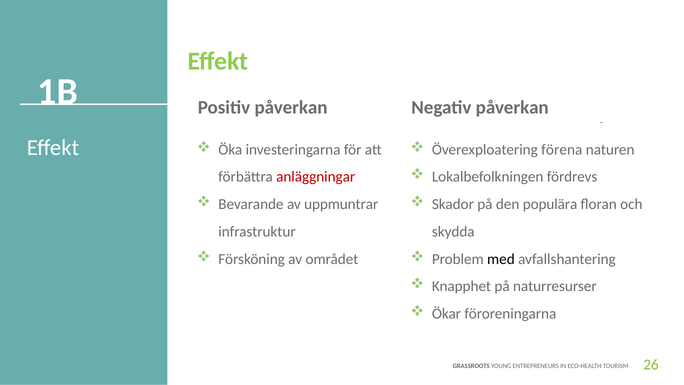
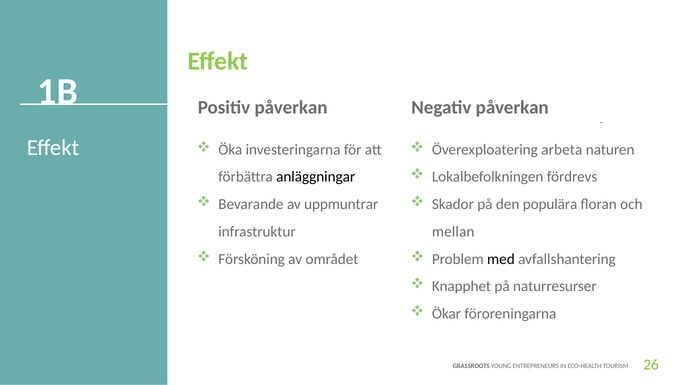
förena: förena -> arbeta
anläggningar colour: red -> black
skydda: skydda -> mellan
